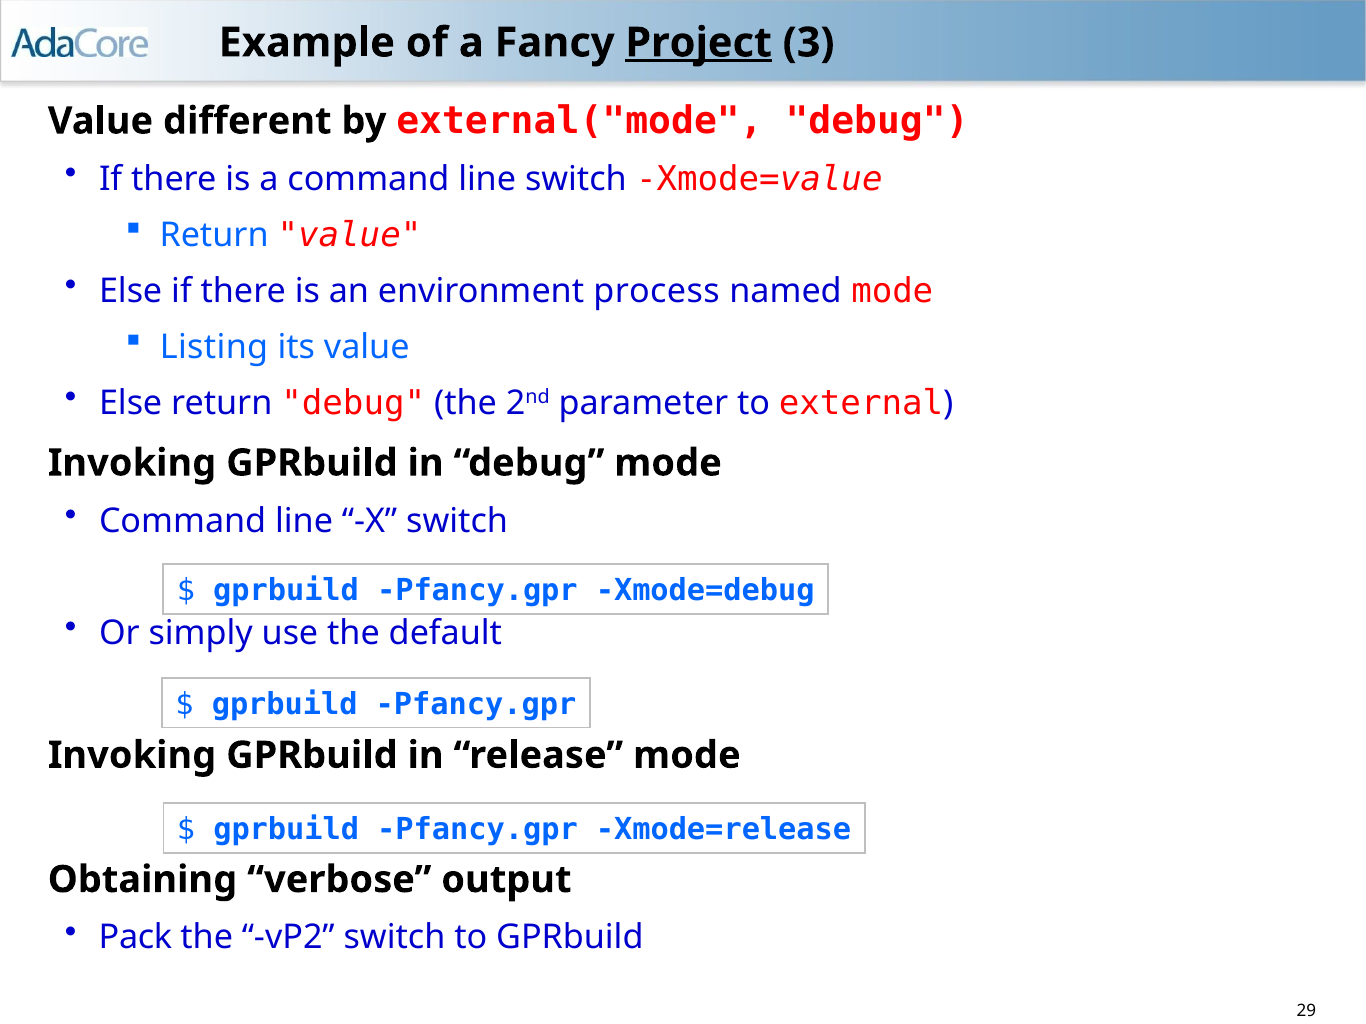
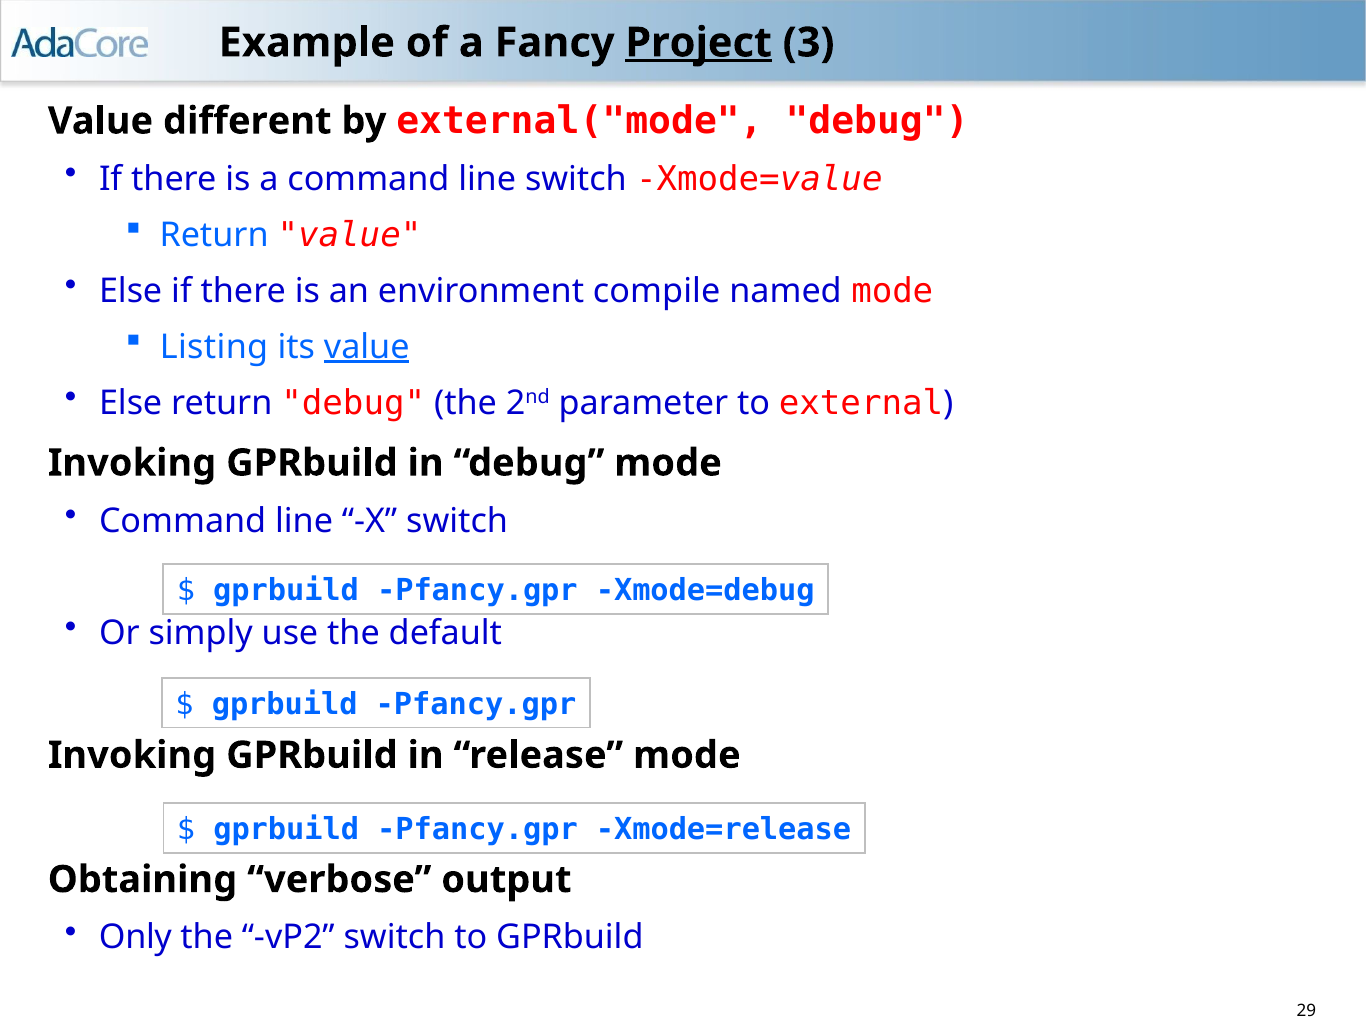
process: process -> compile
value at (367, 347) underline: none -> present
Pack: Pack -> Only
